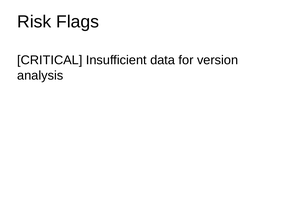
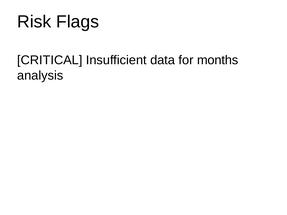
version: version -> months
